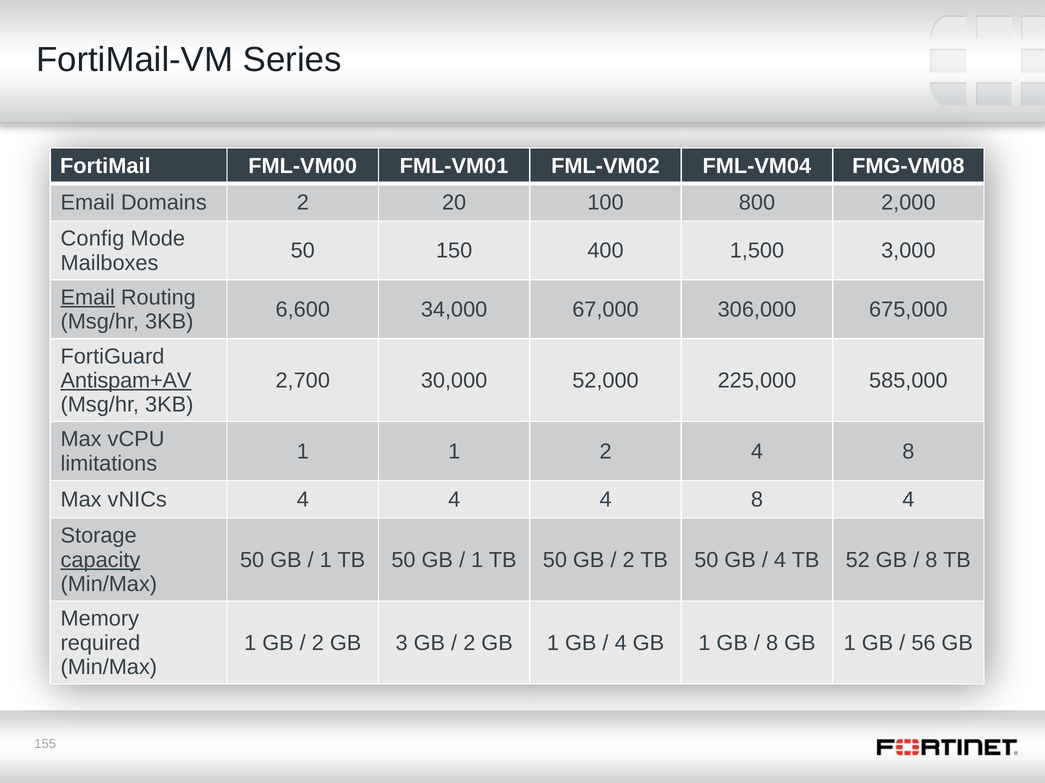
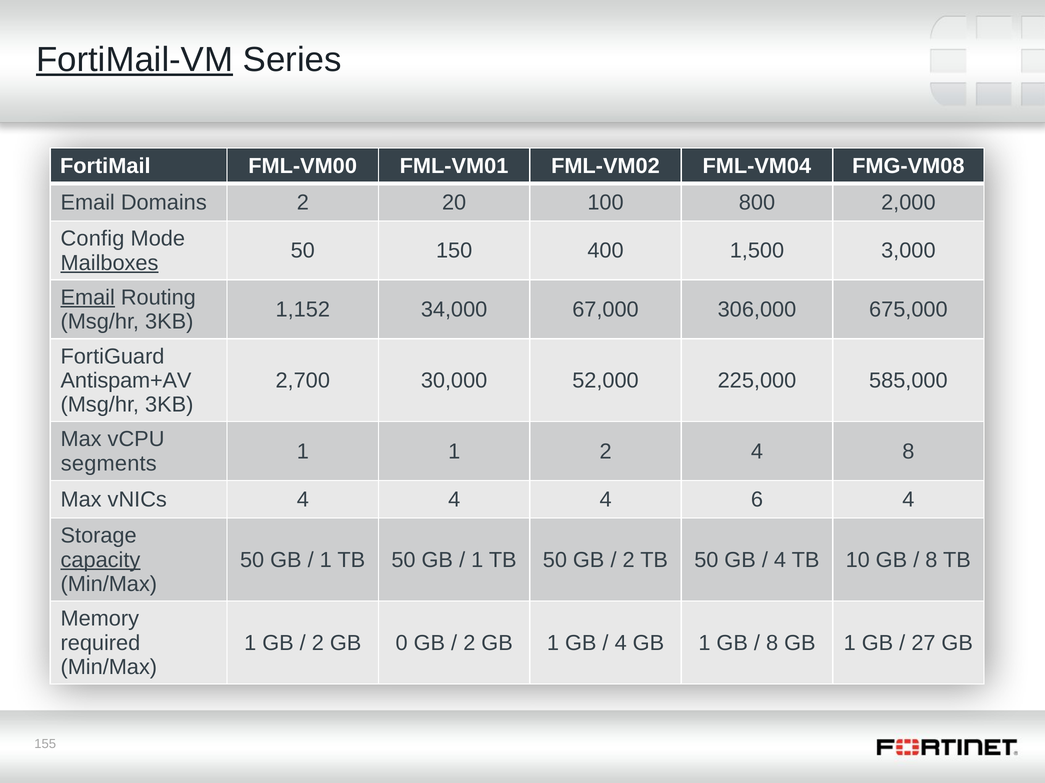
FortiMail-VM underline: none -> present
Mailboxes underline: none -> present
6,600: 6,600 -> 1,152
Antispam+AV underline: present -> none
limitations: limitations -> segments
4 4 8: 8 -> 6
52: 52 -> 10
3: 3 -> 0
56: 56 -> 27
